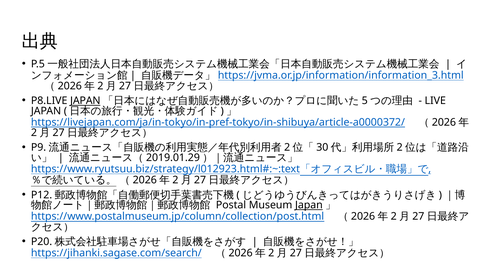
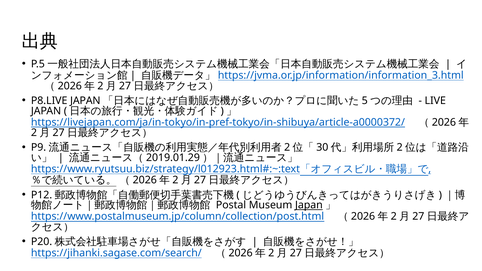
JAPAN at (85, 101) underline: present -> none
